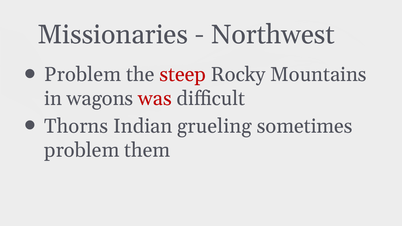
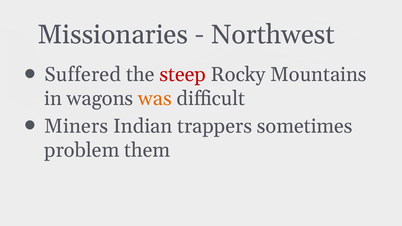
Problem at (83, 75): Problem -> Suffered
was colour: red -> orange
Thorns: Thorns -> Miners
grueling: grueling -> trappers
